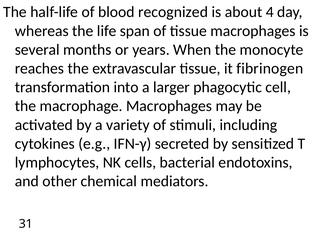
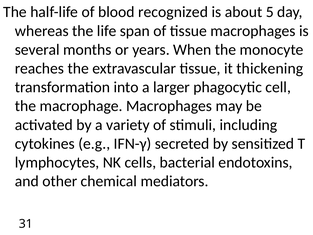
4: 4 -> 5
fibrinogen: fibrinogen -> thickening
